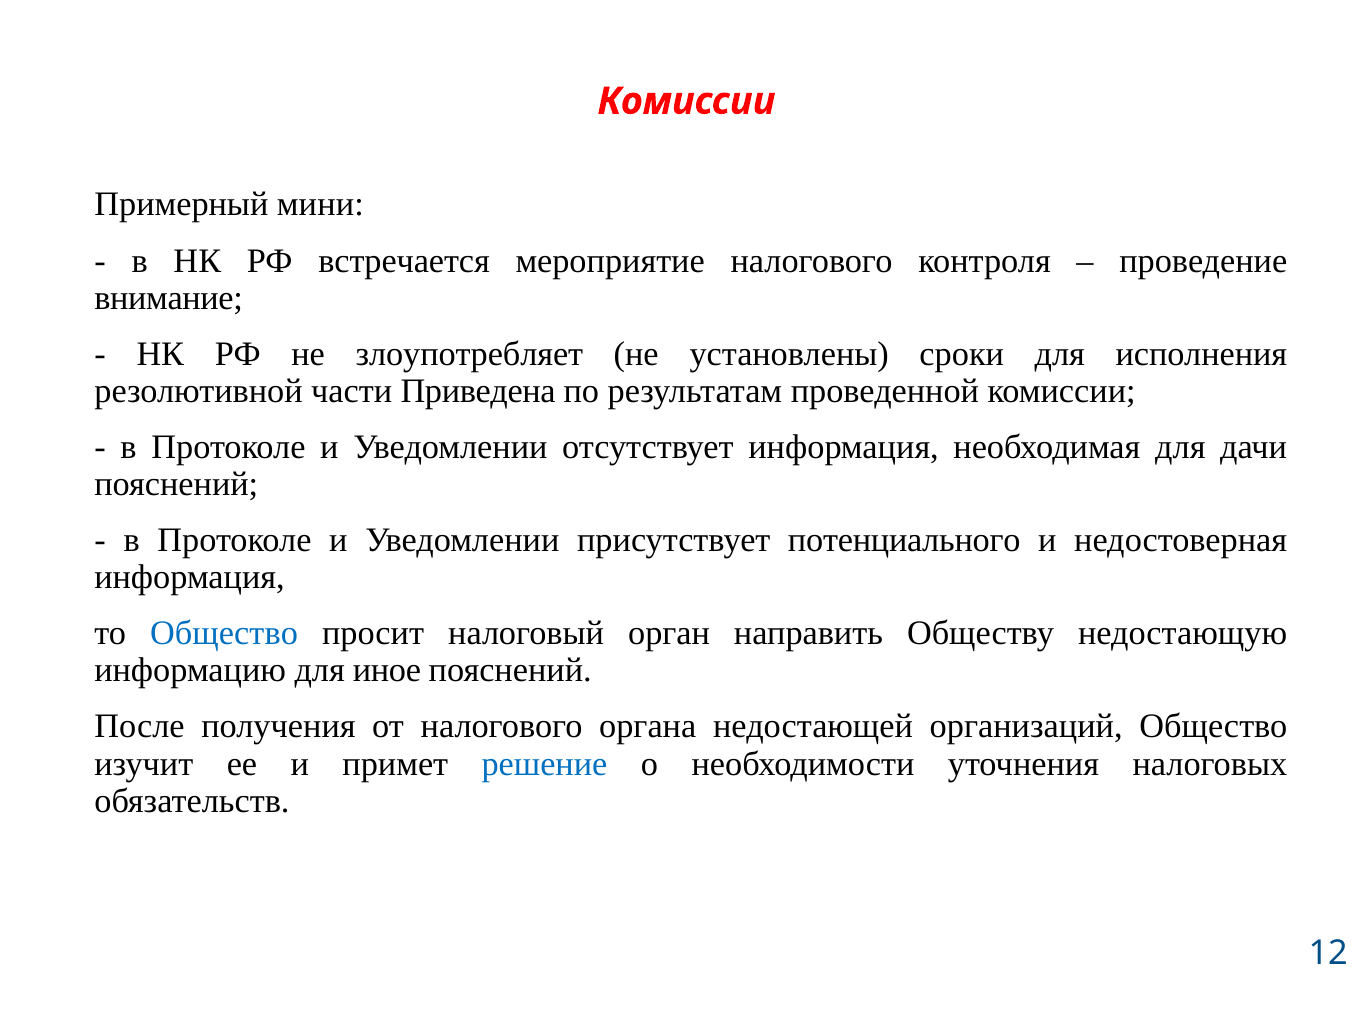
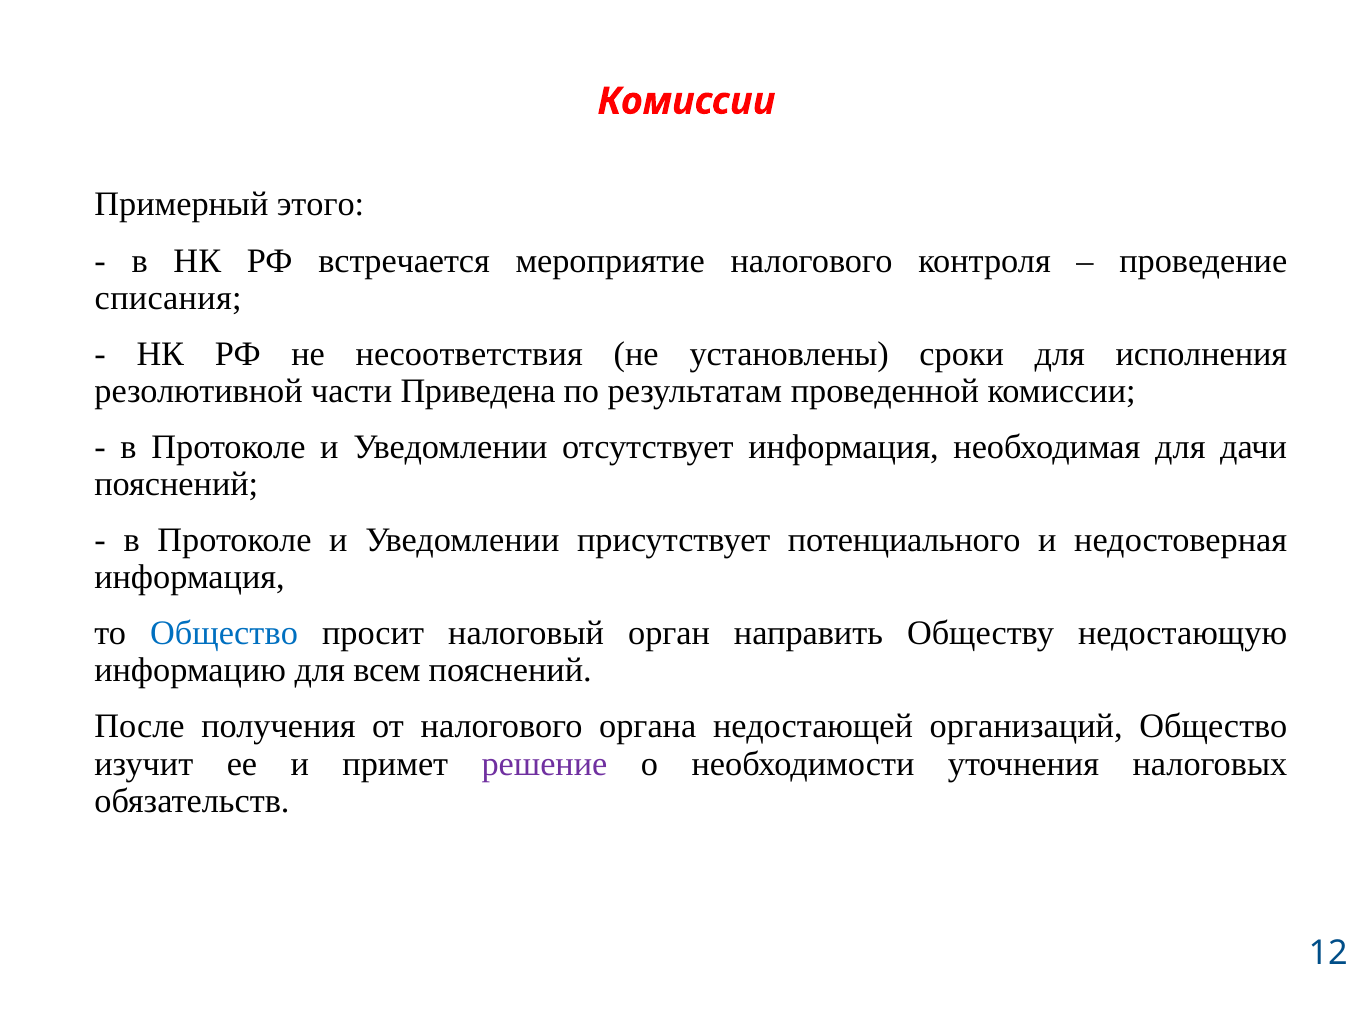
мини: мини -> этого
внимание: внимание -> списания
злоупотребляет: злоупотребляет -> несоответствия
иное: иное -> всем
решение colour: blue -> purple
